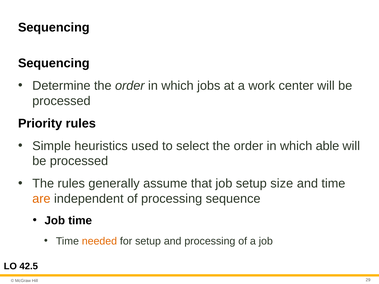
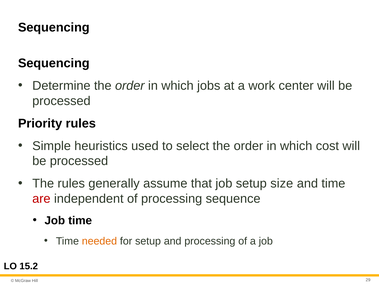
able: able -> cost
are colour: orange -> red
42.5: 42.5 -> 15.2
